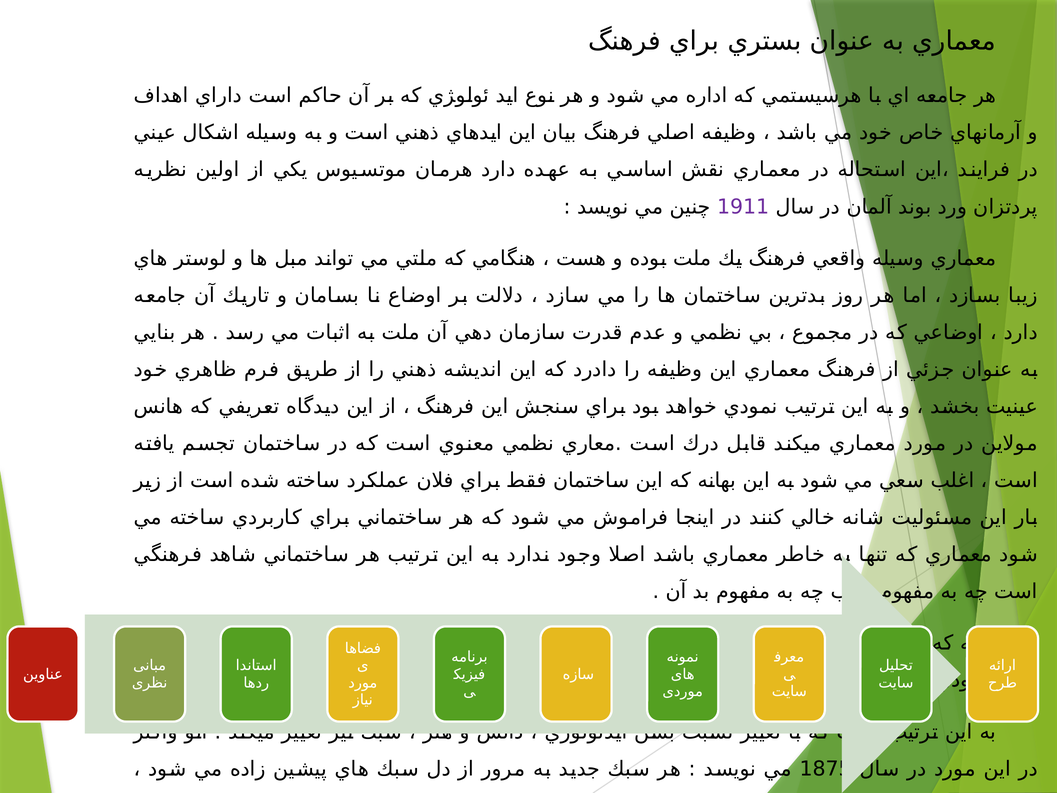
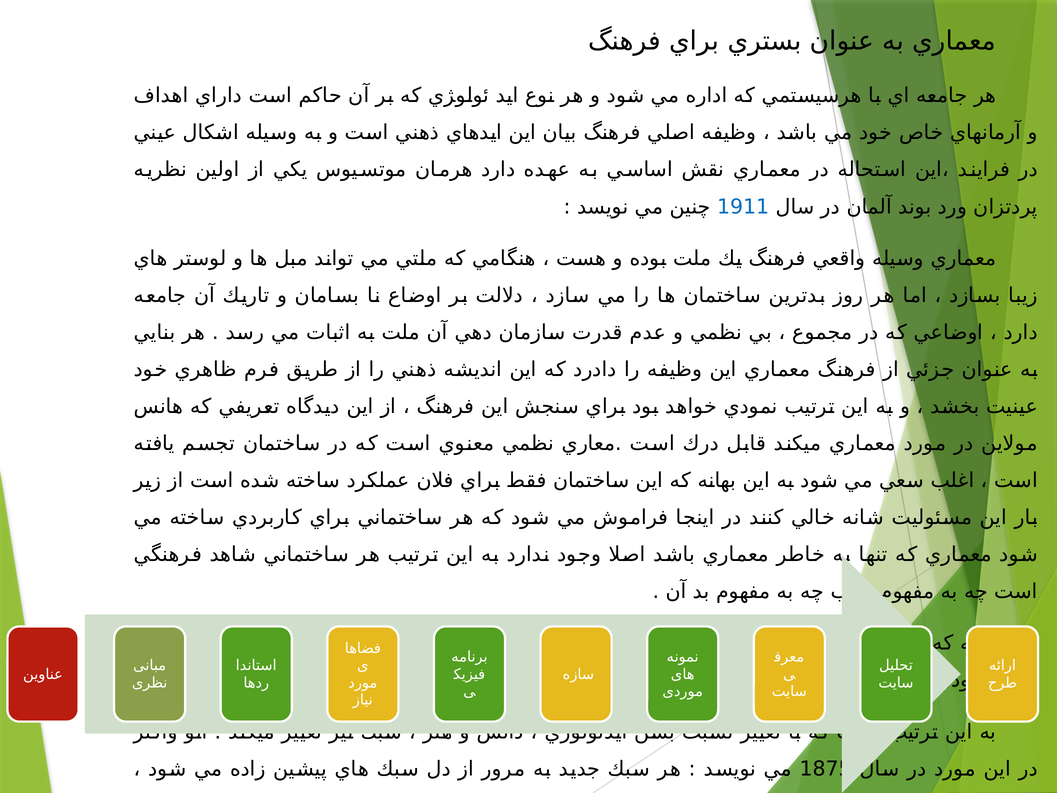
1911 colour: purple -> blue
